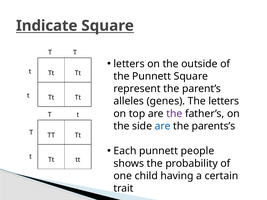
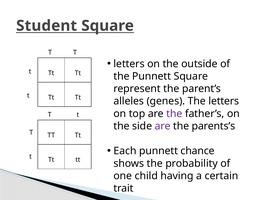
Indicate: Indicate -> Student
are at (163, 126) colour: blue -> purple
people: people -> chance
